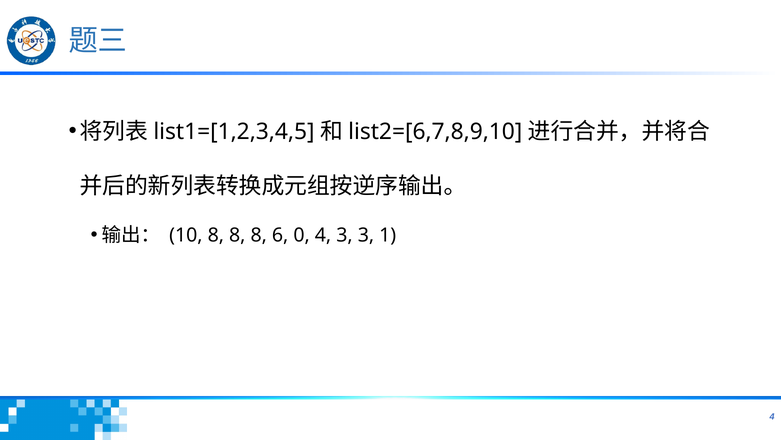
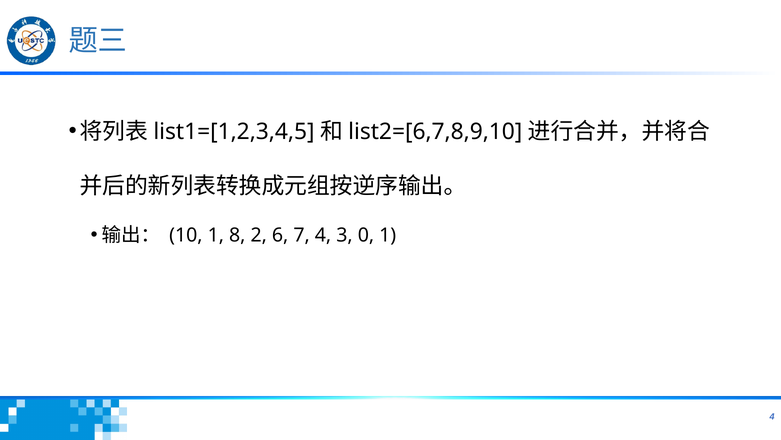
10 8: 8 -> 1
8 at (259, 235): 8 -> 2
0: 0 -> 7
3 3: 3 -> 0
